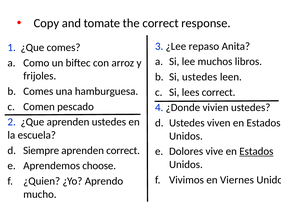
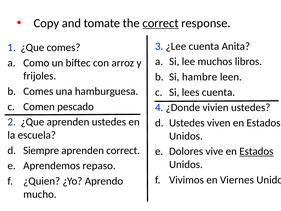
correct at (161, 23) underline: none -> present
¿Lee repaso: repaso -> cuenta
Si ustedes: ustedes -> hambre
lees correct: correct -> cuenta
choose: choose -> repaso
